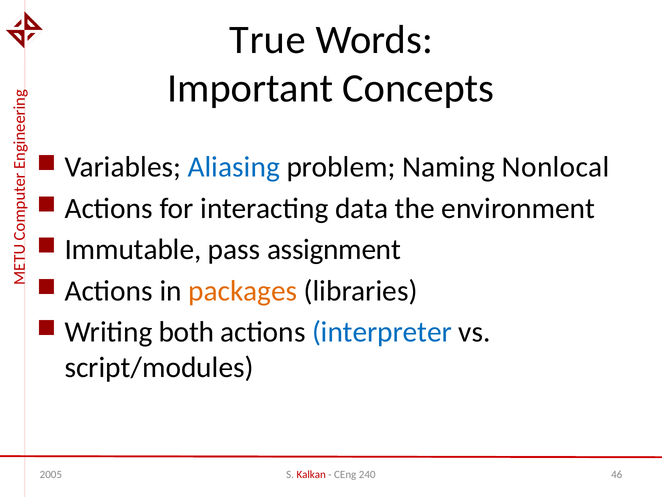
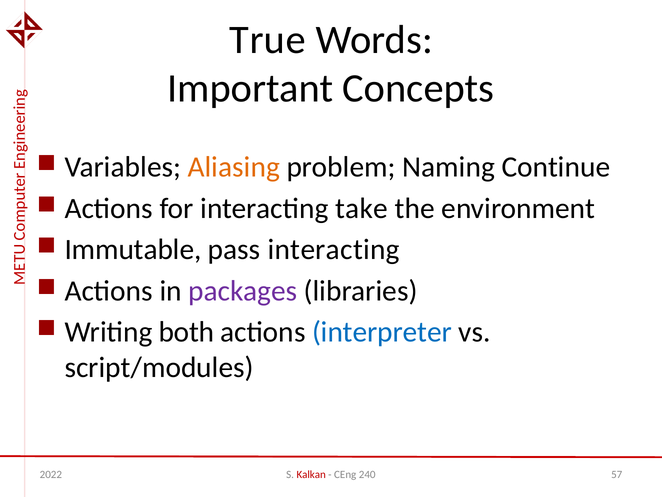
Aliasing colour: blue -> orange
Nonlocal: Nonlocal -> Continue
data: data -> take
pass assignment: assignment -> interacting
packages colour: orange -> purple
2005: 2005 -> 2022
46: 46 -> 57
